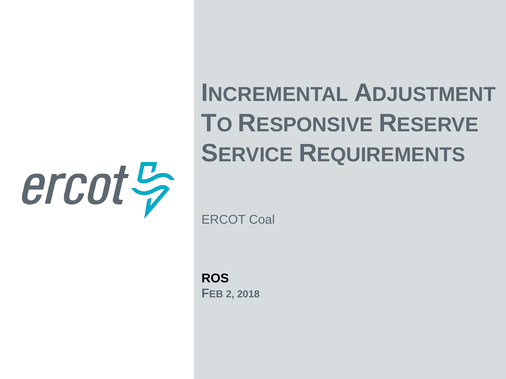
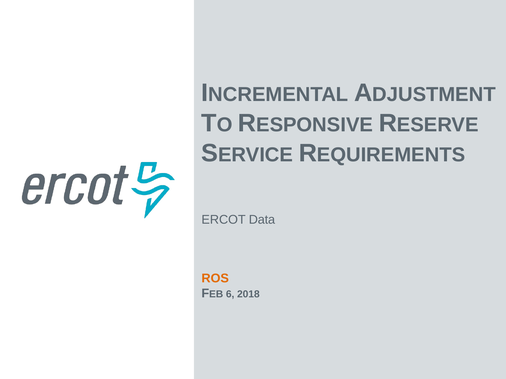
Coal: Coal -> Data
ROS colour: black -> orange
2: 2 -> 6
